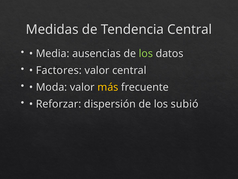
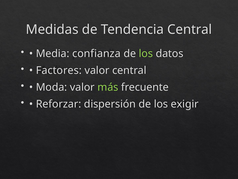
ausencias: ausencias -> confianza
más colour: yellow -> light green
subió: subió -> exigir
